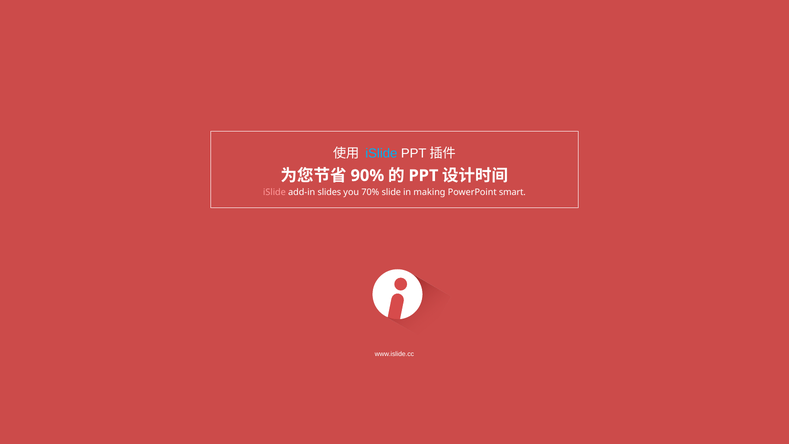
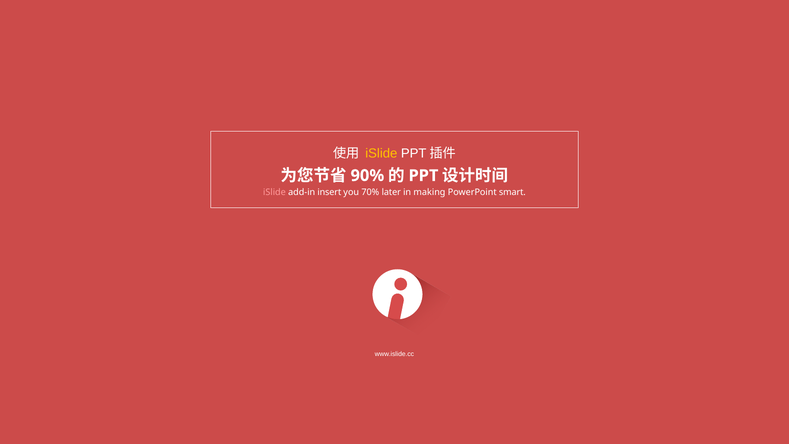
iSlide at (381, 154) colour: light blue -> yellow
slides: slides -> insert
slide: slide -> later
